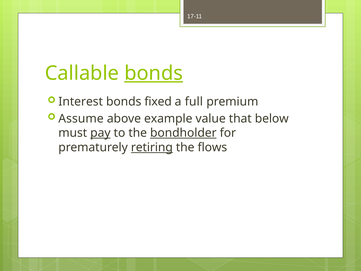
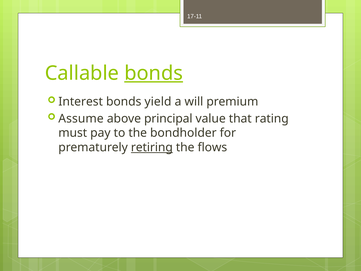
fixed: fixed -> yield
full: full -> will
example: example -> principal
below: below -> rating
pay underline: present -> none
bondholder underline: present -> none
